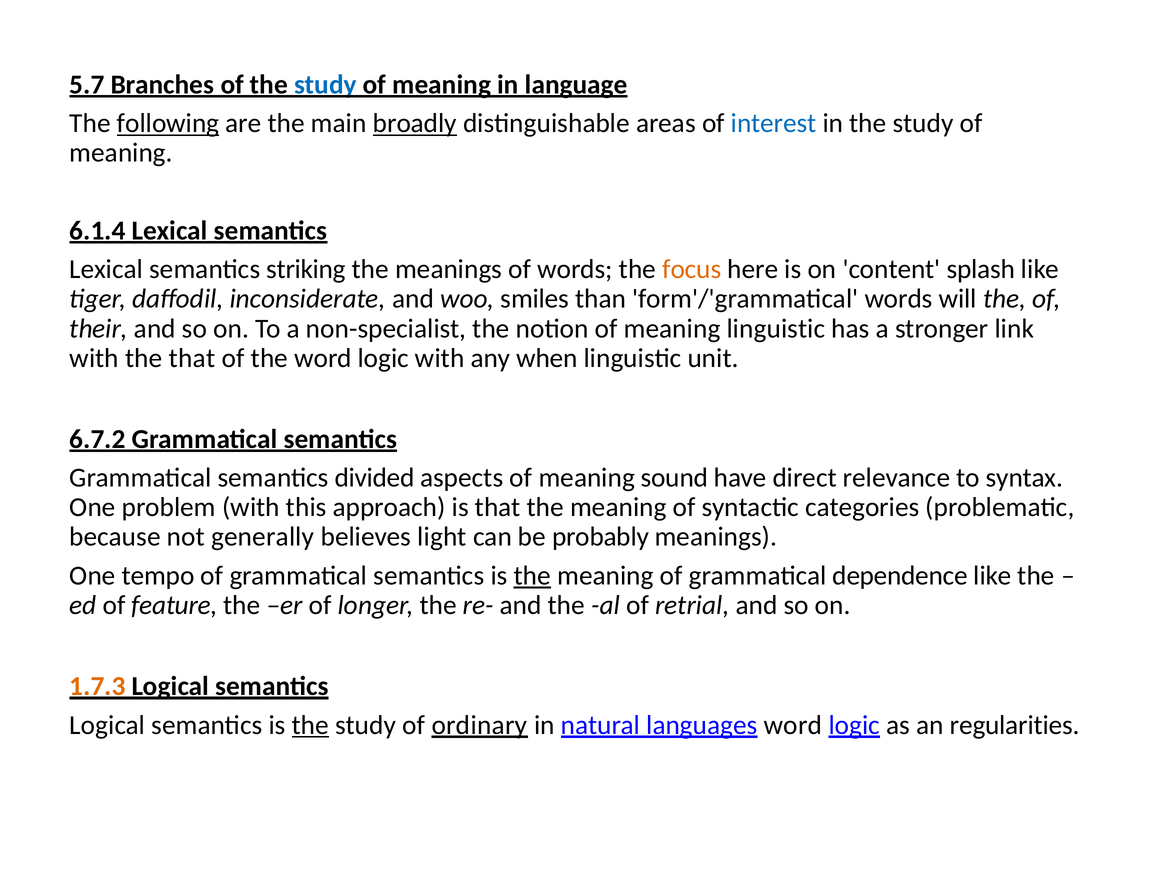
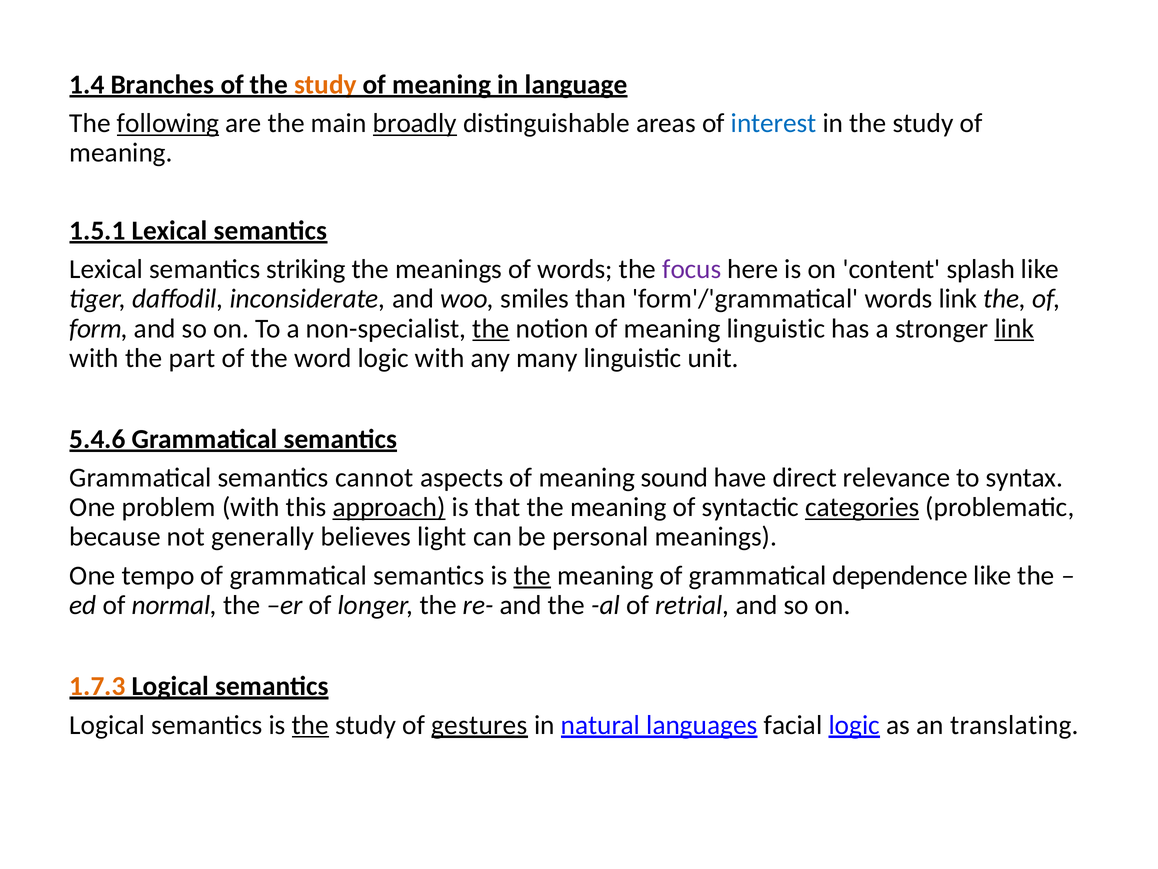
5.7: 5.7 -> 1.4
study at (325, 84) colour: blue -> orange
6.1.4: 6.1.4 -> 1.5.1
focus colour: orange -> purple
words will: will -> link
their: their -> form
the at (491, 328) underline: none -> present
link at (1014, 328) underline: none -> present
the that: that -> part
when: when -> many
6.7.2: 6.7.2 -> 5.4.6
divided: divided -> cannot
approach underline: none -> present
categories underline: none -> present
probably: probably -> personal
feature: feature -> normal
ordinary: ordinary -> gestures
languages word: word -> facial
regularities: regularities -> translating
